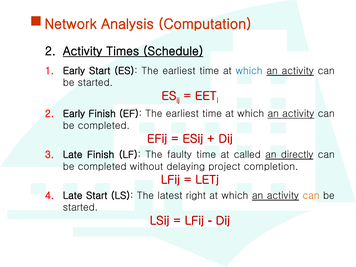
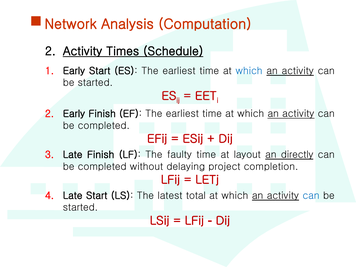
called: called -> layout
right: right -> total
can at (311, 196) colour: orange -> blue
